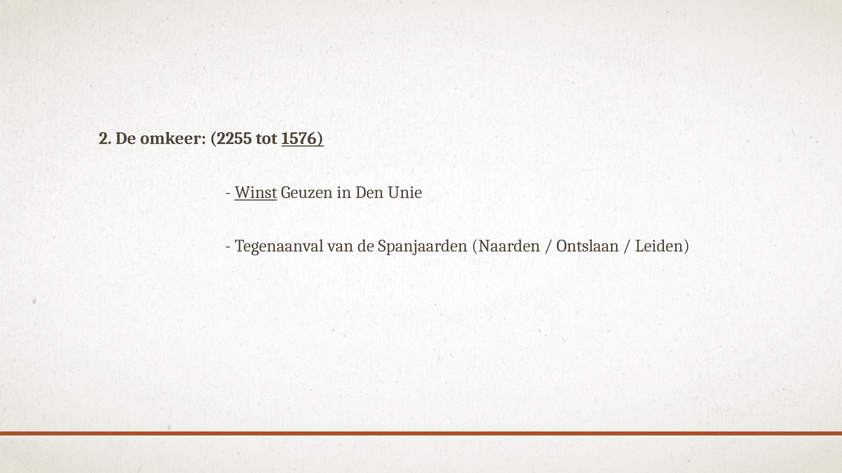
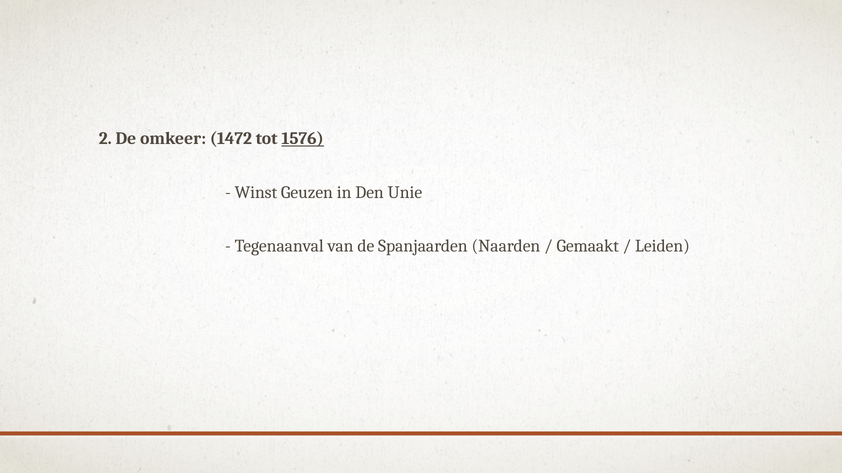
2255: 2255 -> 1472
Winst underline: present -> none
Ontslaan: Ontslaan -> Gemaakt
